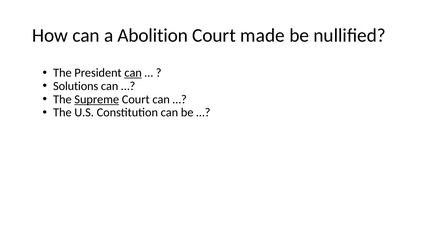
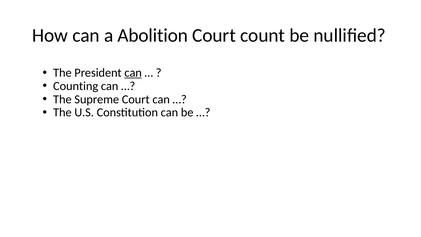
made: made -> count
Solutions: Solutions -> Counting
Supreme underline: present -> none
